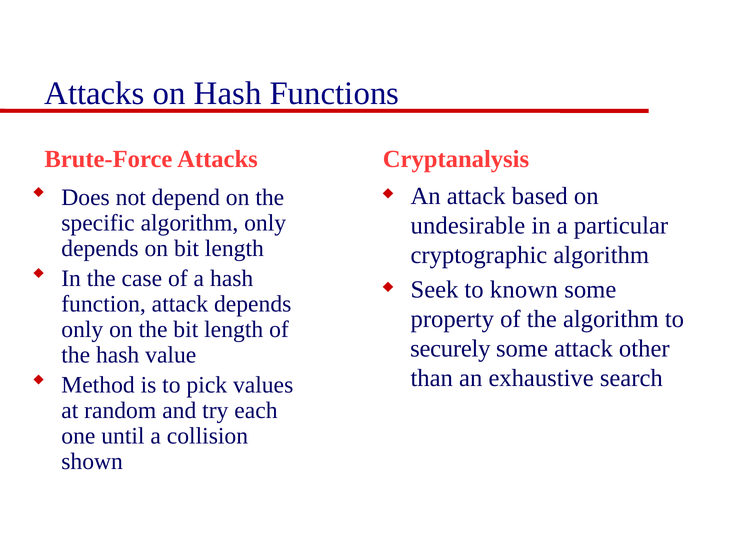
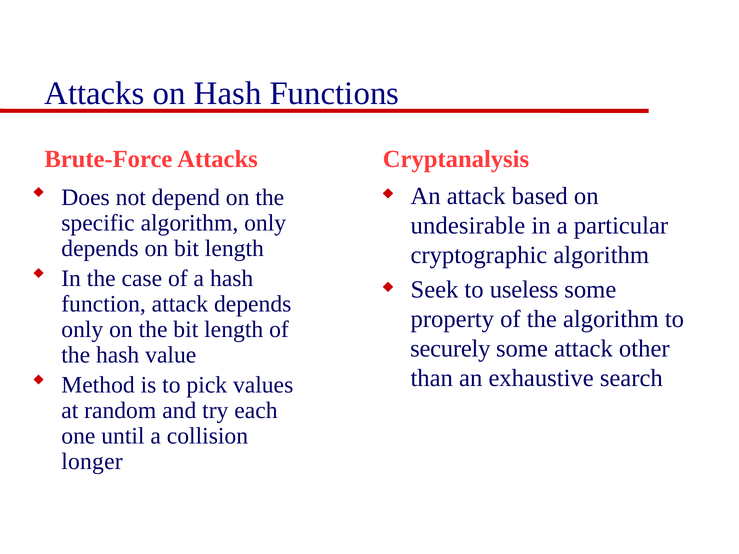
known: known -> useless
shown: shown -> longer
